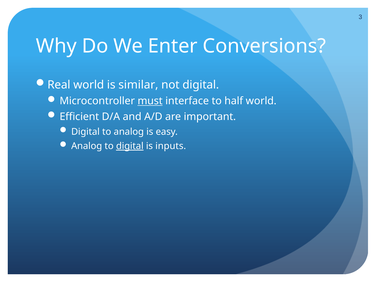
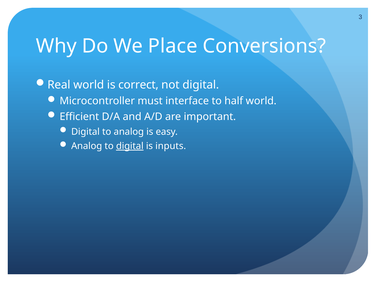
Enter: Enter -> Place
similar: similar -> correct
must underline: present -> none
